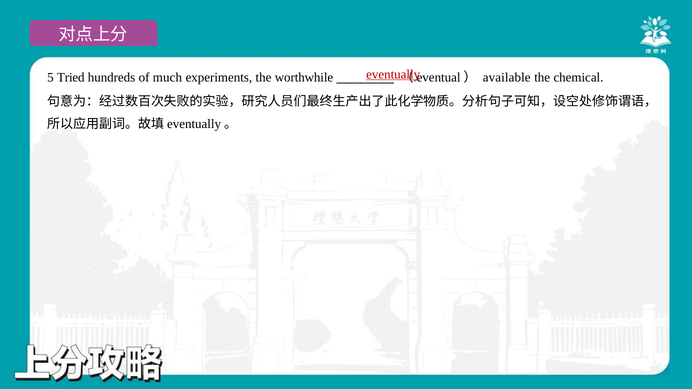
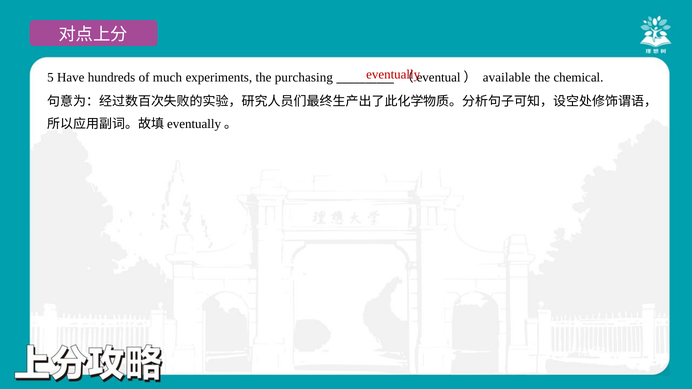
eventually underline: present -> none
Tried: Tried -> Have
worthwhile: worthwhile -> purchasing
